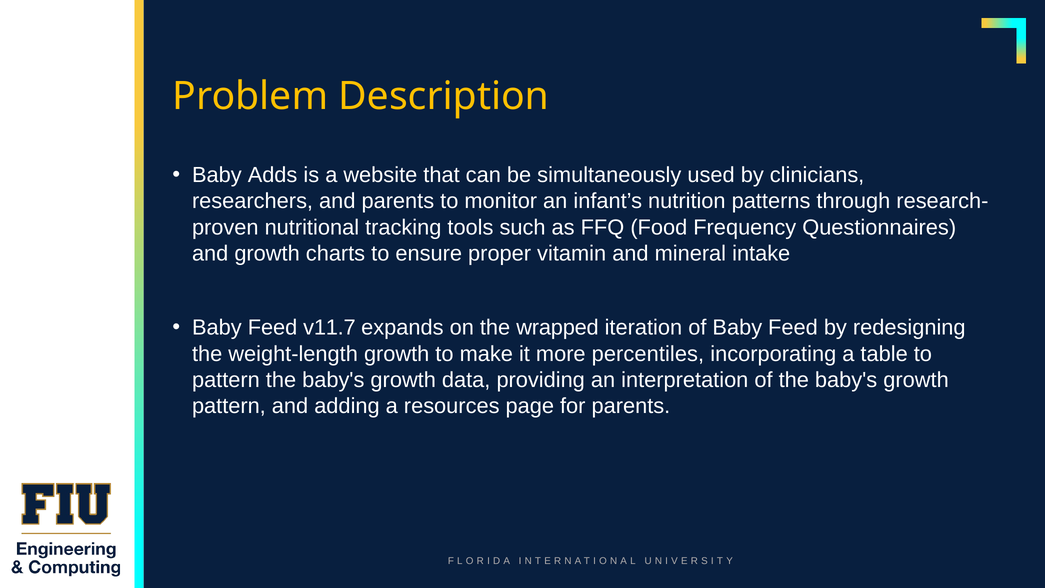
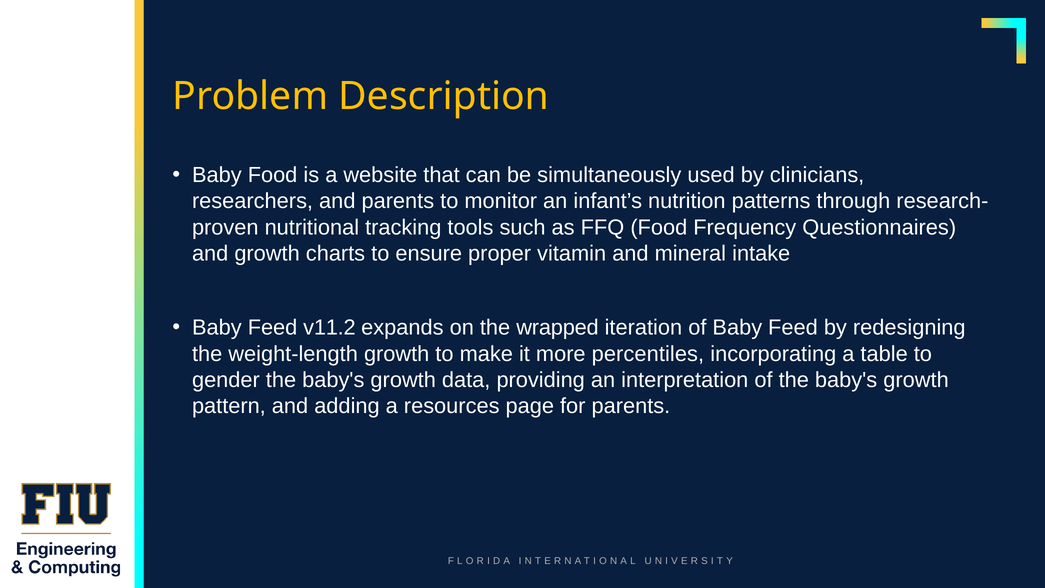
Baby Adds: Adds -> Food
v11.7: v11.7 -> v11.2
pattern at (226, 380): pattern -> gender
